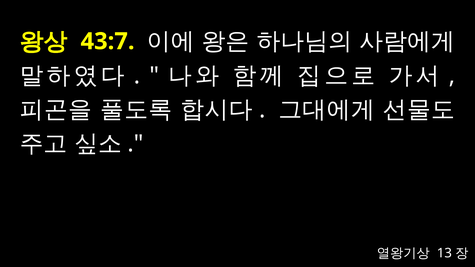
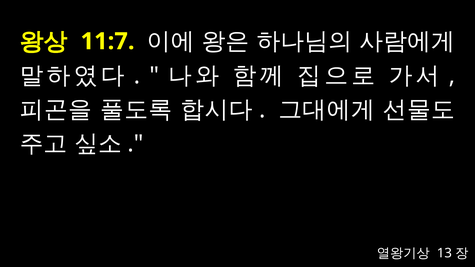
43:7: 43:7 -> 11:7
